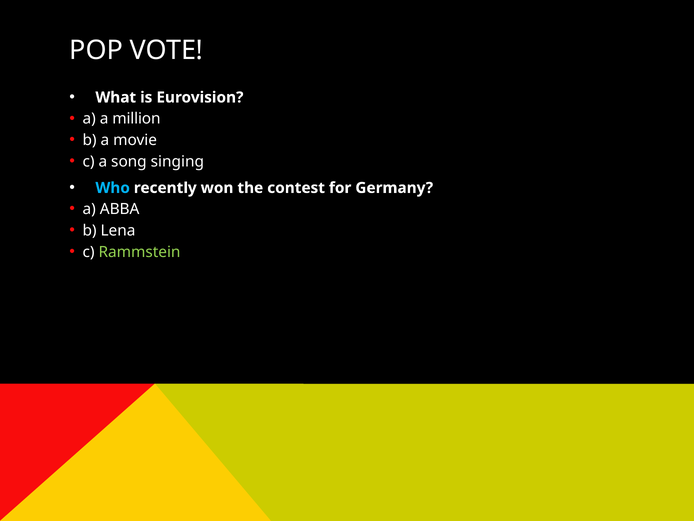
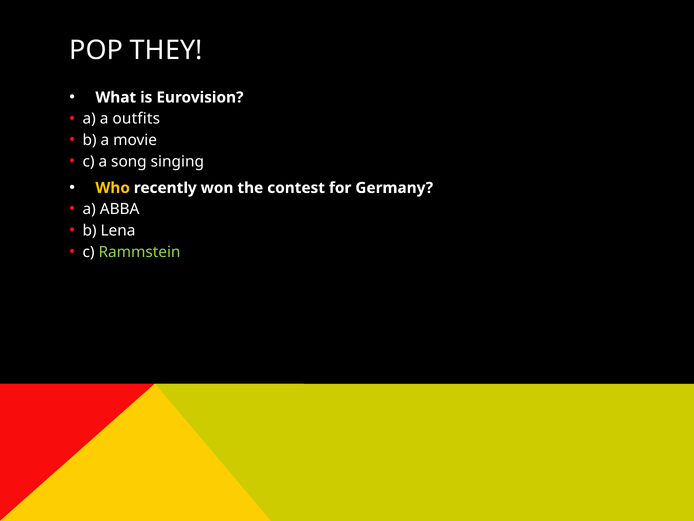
VOTE: VOTE -> THEY
million: million -> outfits
Who colour: light blue -> yellow
